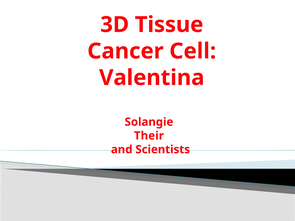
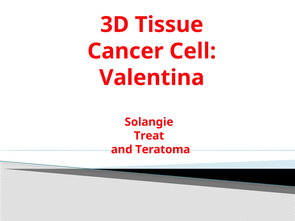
Their: Their -> Treat
Scientists: Scientists -> Teratoma
